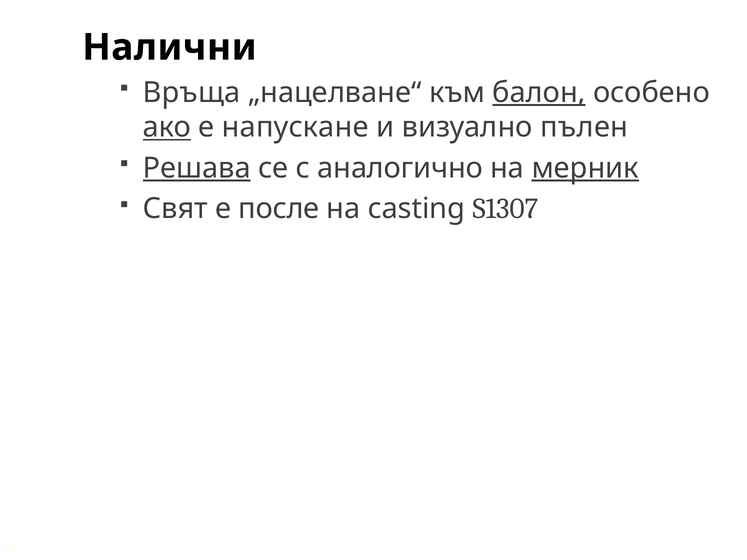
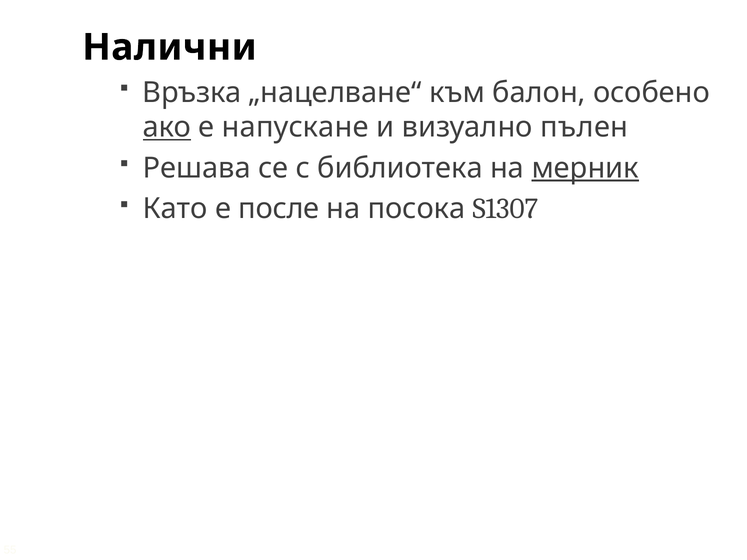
Връща: Връща -> Връзка
балон underline: present -> none
Решава underline: present -> none
аналогично: аналогично -> библиотека
Свят: Свят -> Като
casting: casting -> посока
